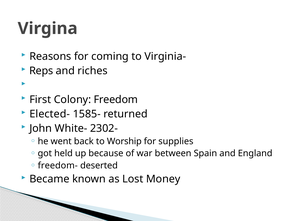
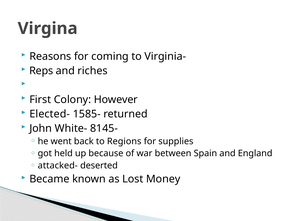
Freedom: Freedom -> However
2302-: 2302- -> 8145-
Worship: Worship -> Regions
freedom-: freedom- -> attacked-
